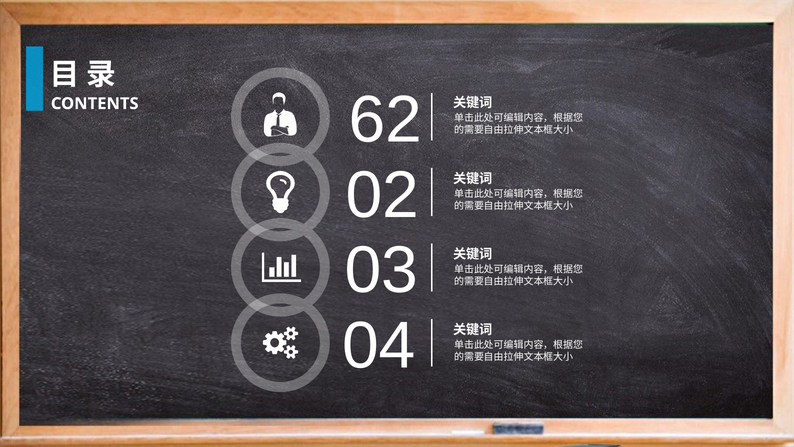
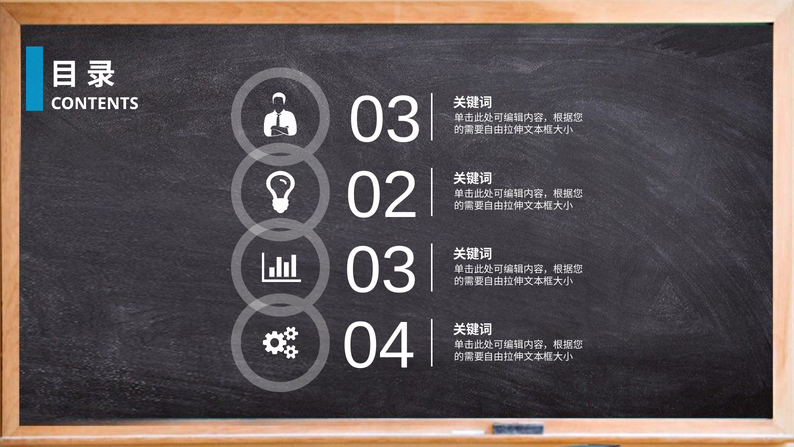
CONTENTS 62: 62 -> 03
